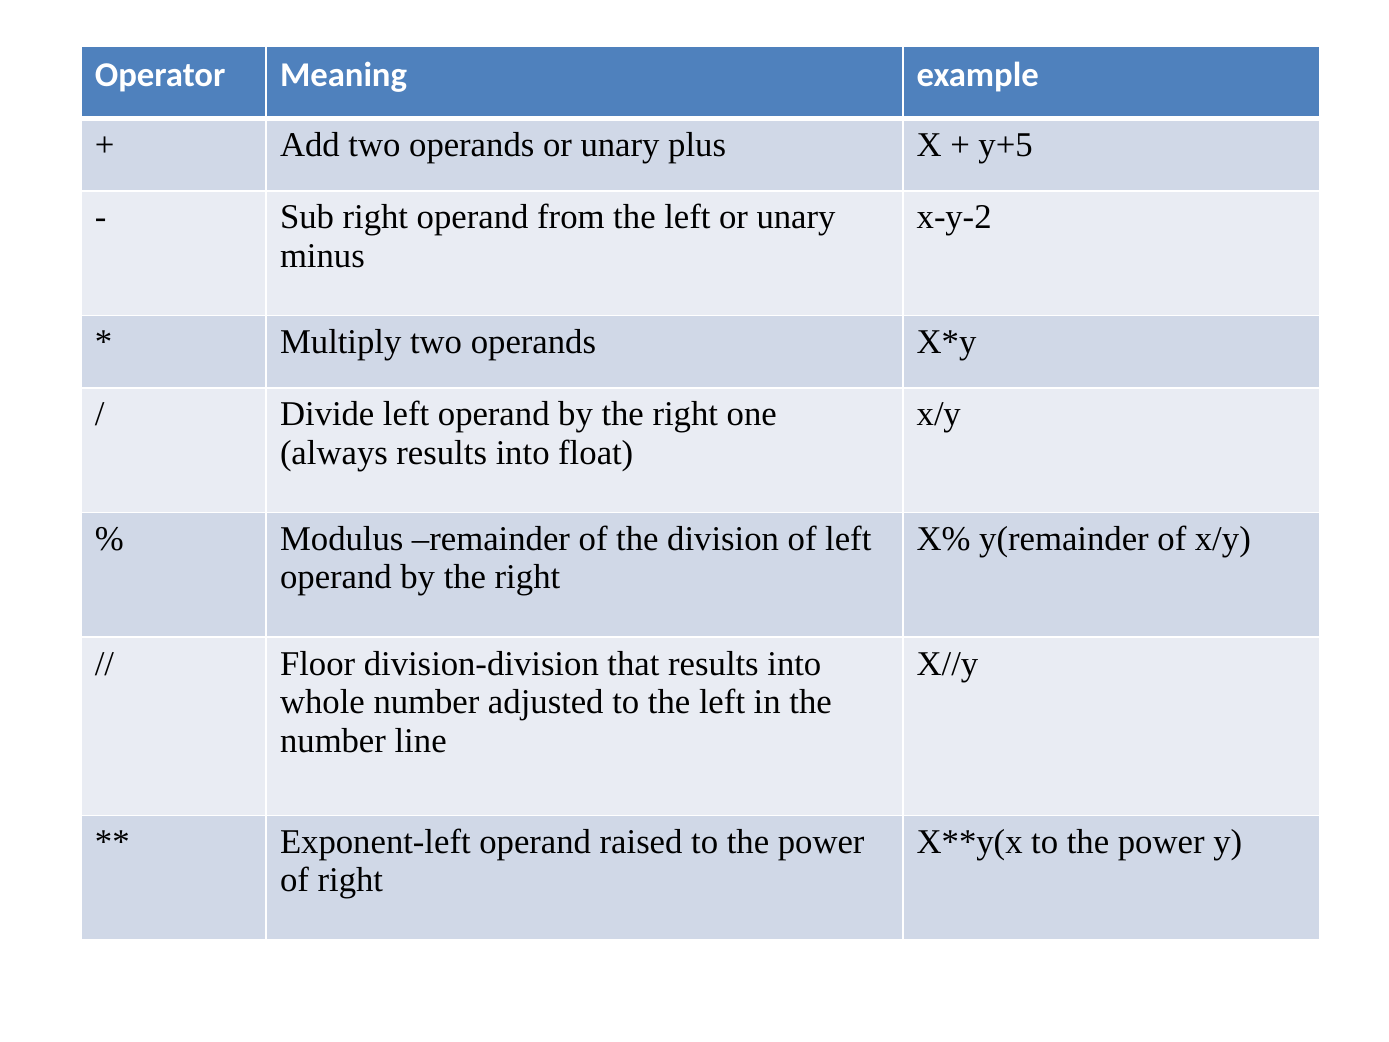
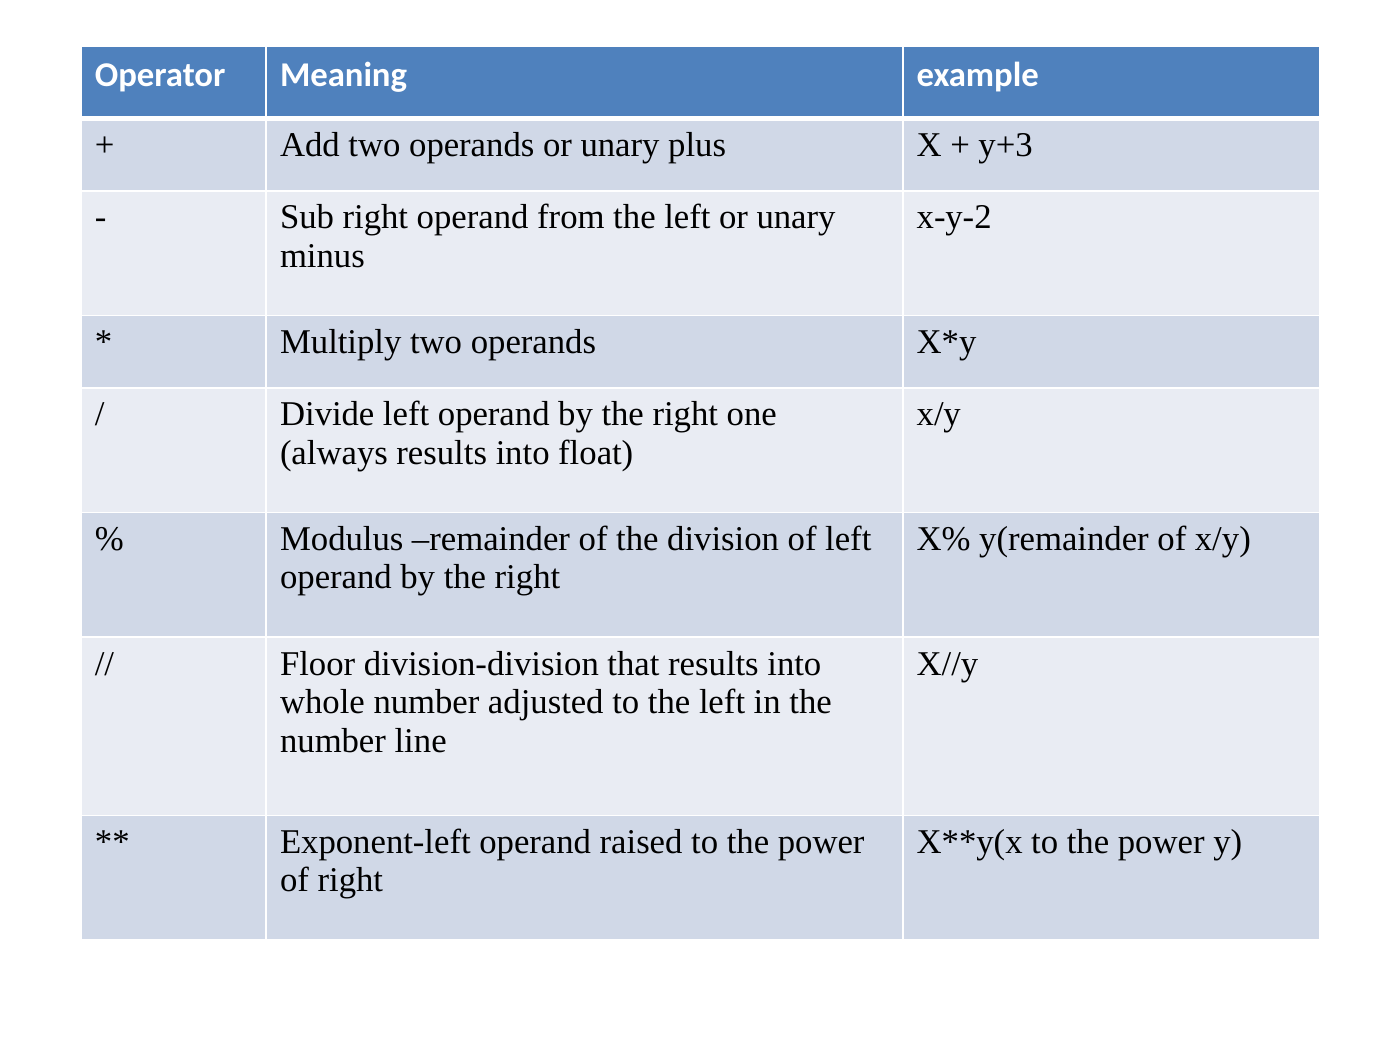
y+5: y+5 -> y+3
